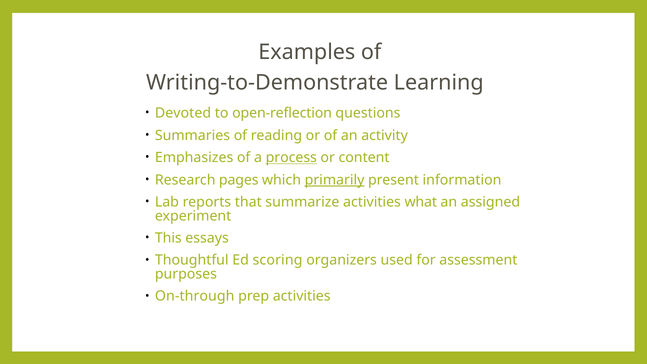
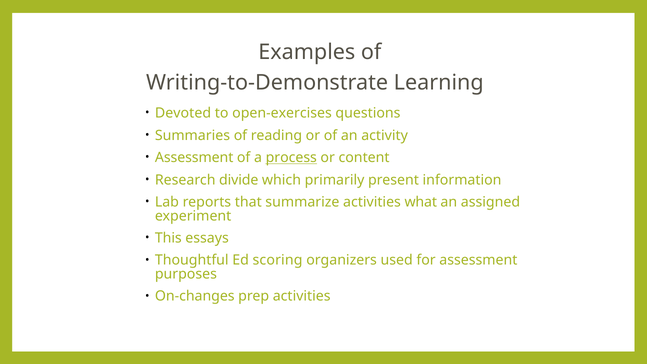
open-reflection: open-reflection -> open-exercises
Emphasizes at (194, 158): Emphasizes -> Assessment
pages: pages -> divide
primarily underline: present -> none
On-through: On-through -> On-changes
